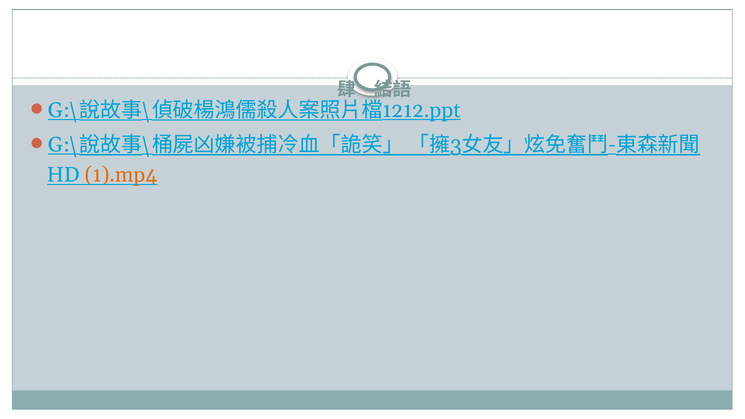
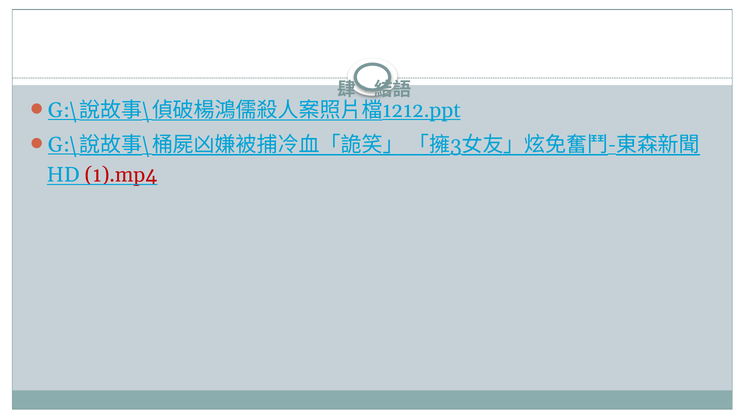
1).mp4 colour: orange -> red
